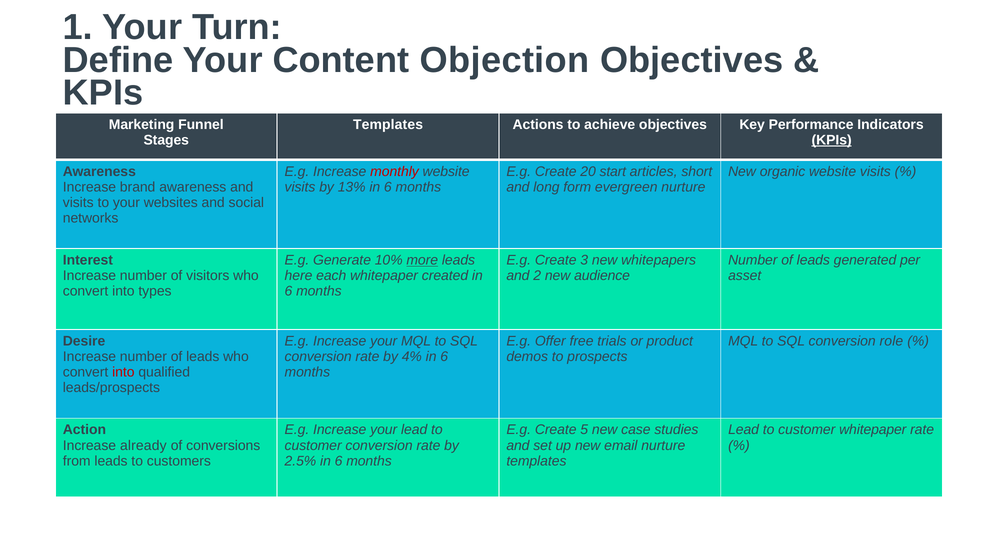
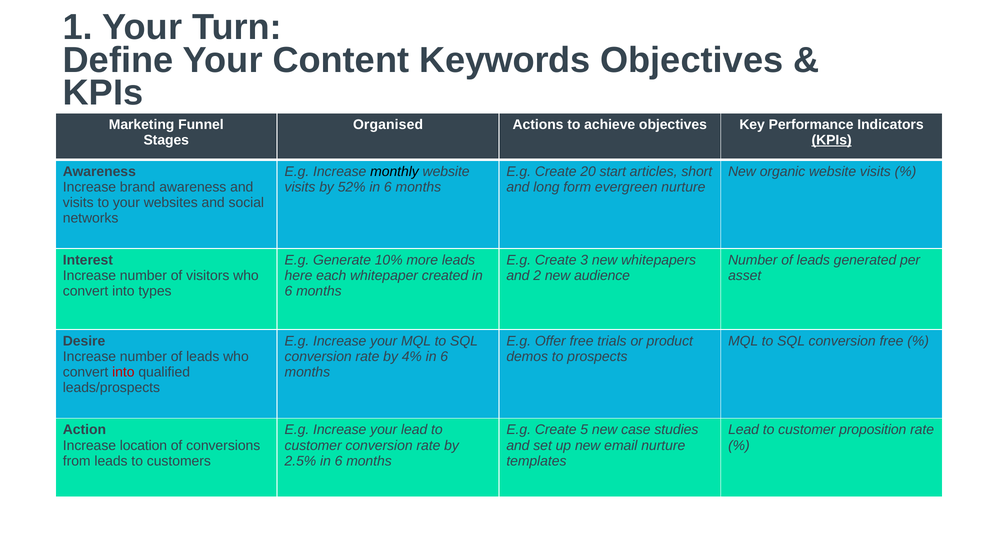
Objection: Objection -> Keywords
Templates at (388, 125): Templates -> Organised
monthly colour: red -> black
13%: 13% -> 52%
more underline: present -> none
conversion role: role -> free
customer whitepaper: whitepaper -> proposition
already: already -> location
